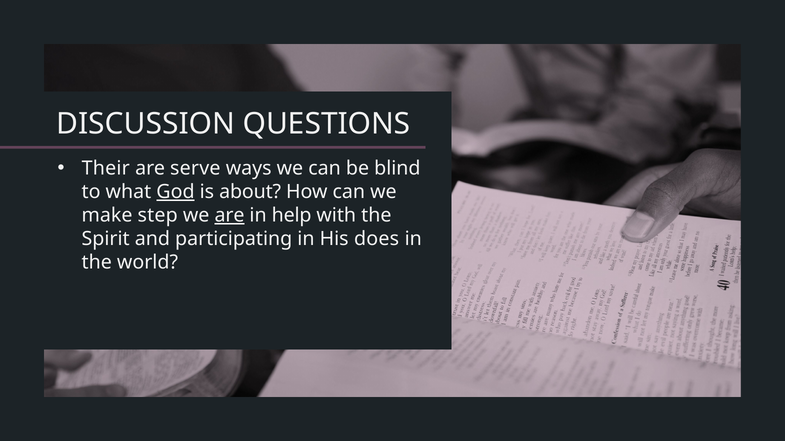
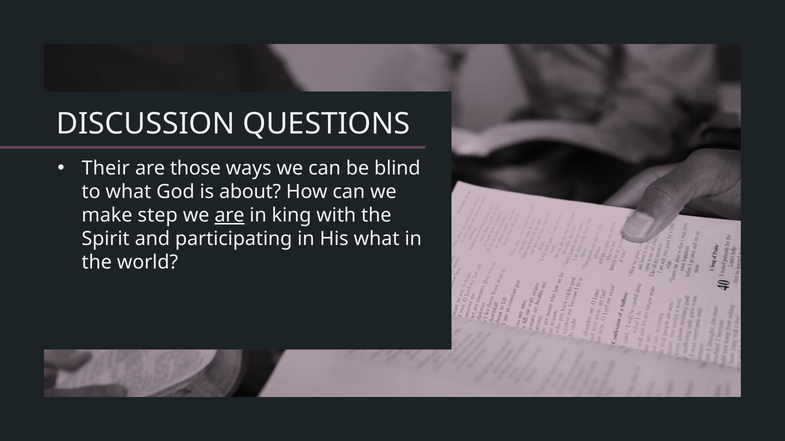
serve: serve -> those
God underline: present -> none
help: help -> king
His does: does -> what
